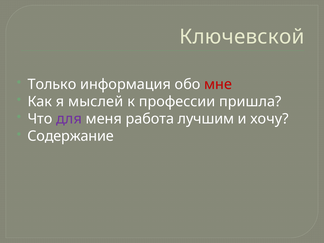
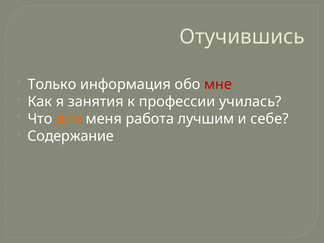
Ключевской: Ключевской -> Отучившись
мыслей: мыслей -> занятия
пришла: пришла -> училась
для colour: purple -> orange
хочу: хочу -> себе
